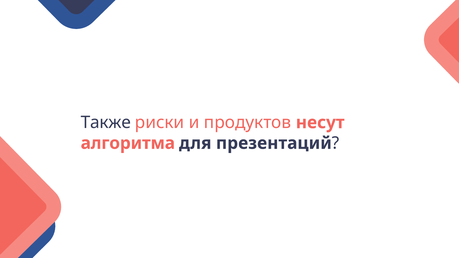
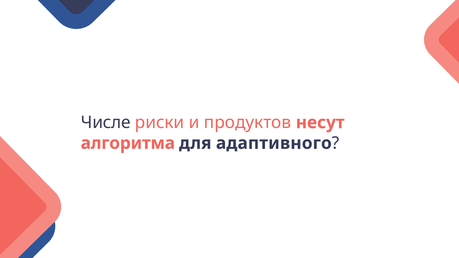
Также: Также -> Числе
презентаций: презентаций -> адаптивного
